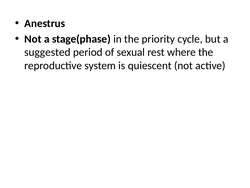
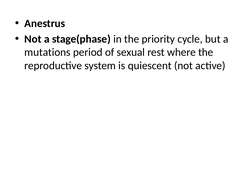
suggested: suggested -> mutations
